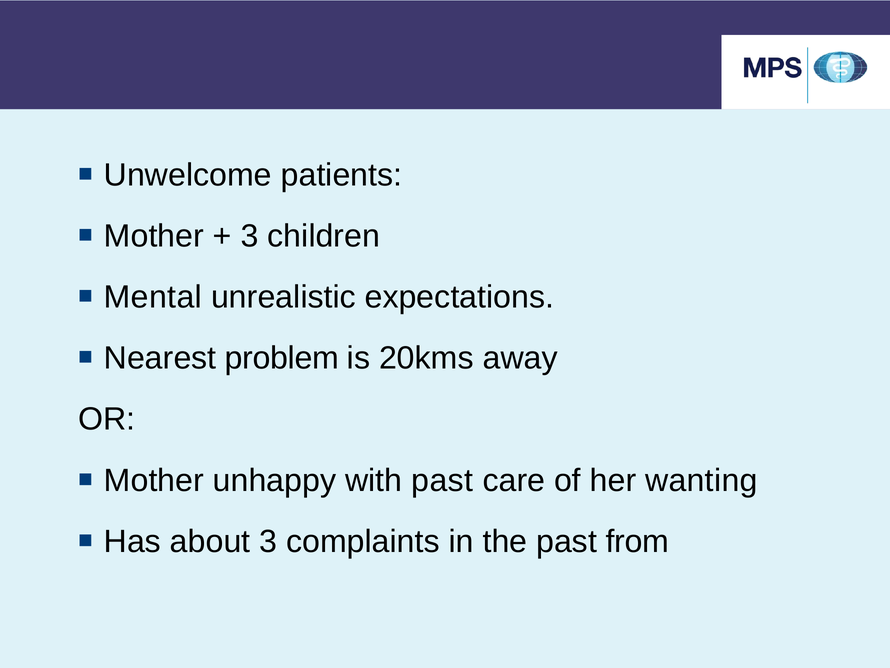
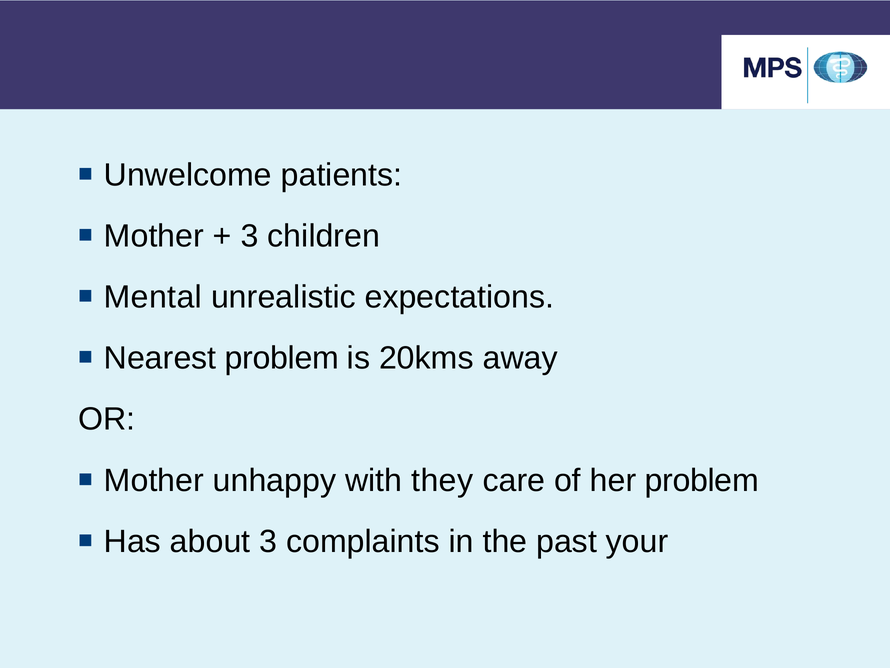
with past: past -> they
her wanting: wanting -> problem
from: from -> your
